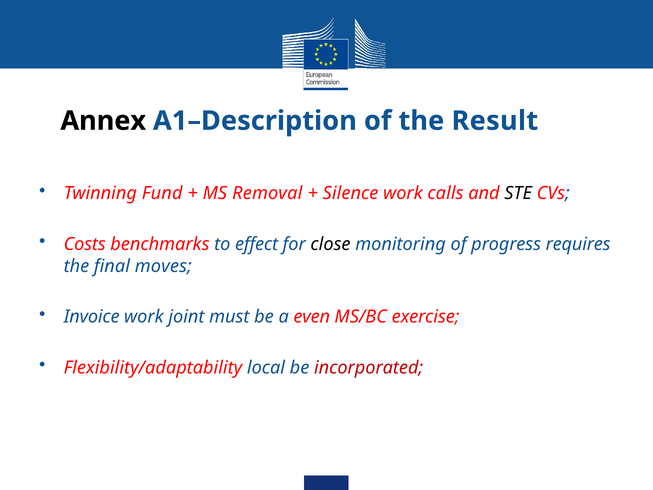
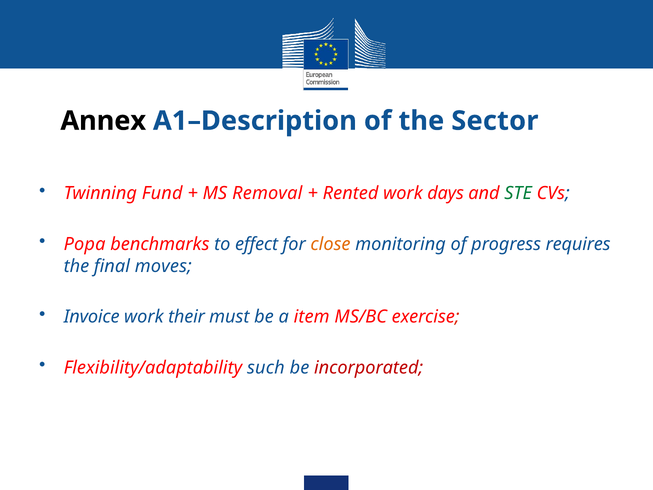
Result: Result -> Sector
Silence: Silence -> Rented
calls: calls -> days
STE colour: black -> green
Costs: Costs -> Popa
close colour: black -> orange
joint: joint -> their
even: even -> item
local: local -> such
